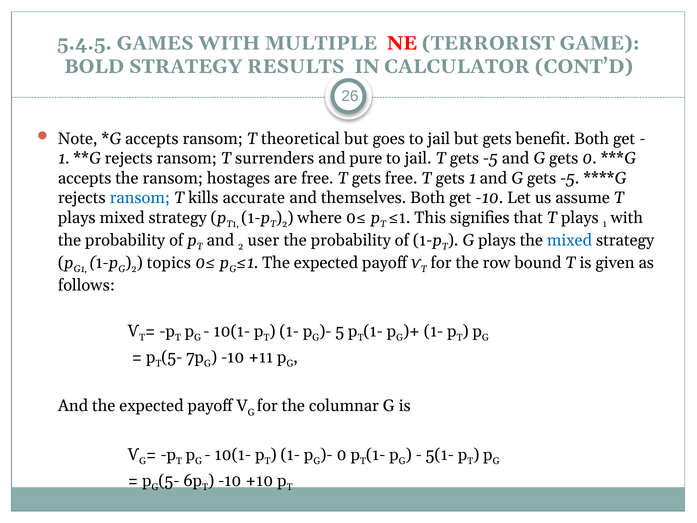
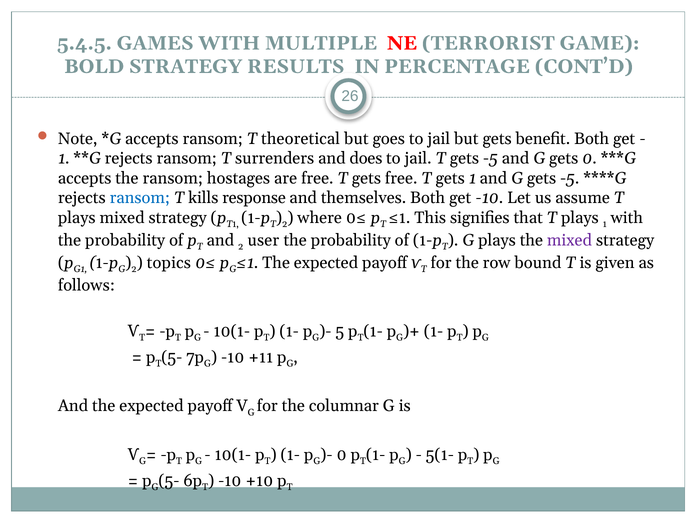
CALCULATOR: CALCULATOR -> PERCENTAGE
pure: pure -> does
accurate: accurate -> response
mixed at (570, 240) colour: blue -> purple
